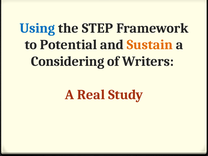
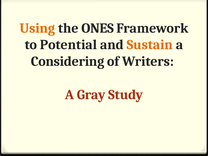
Using colour: blue -> orange
STEP: STEP -> ONES
Real: Real -> Gray
